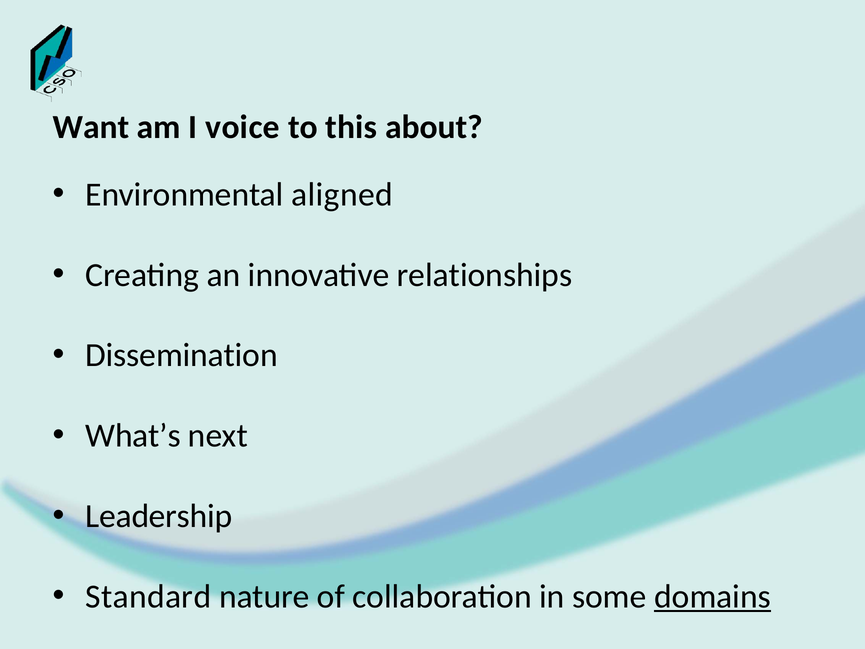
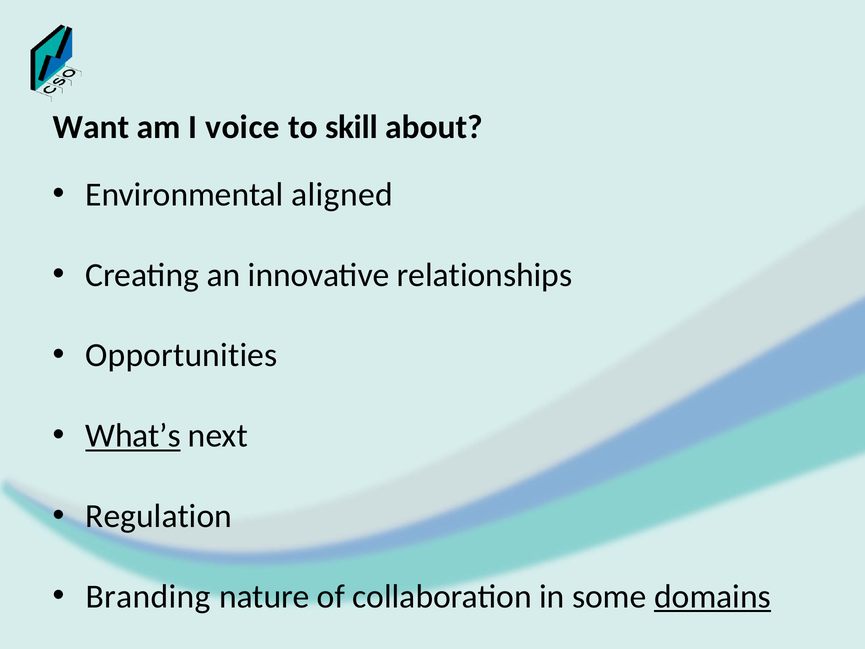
this: this -> skill
Dissemination: Dissemination -> Opportunities
What’s underline: none -> present
Leadership: Leadership -> Regulation
Standard: Standard -> Branding
